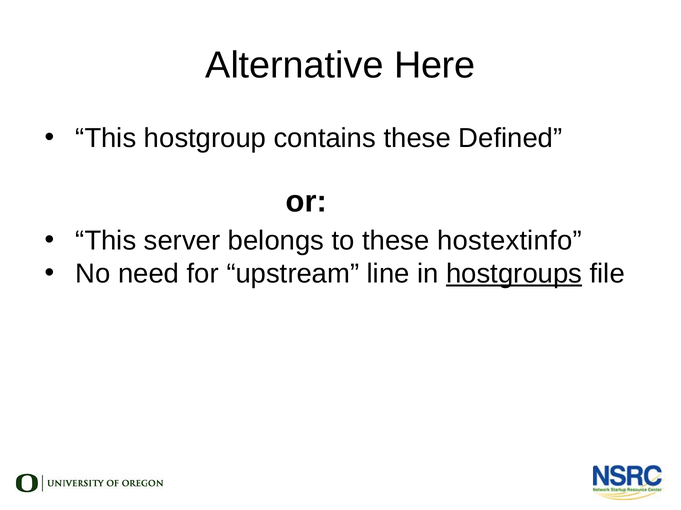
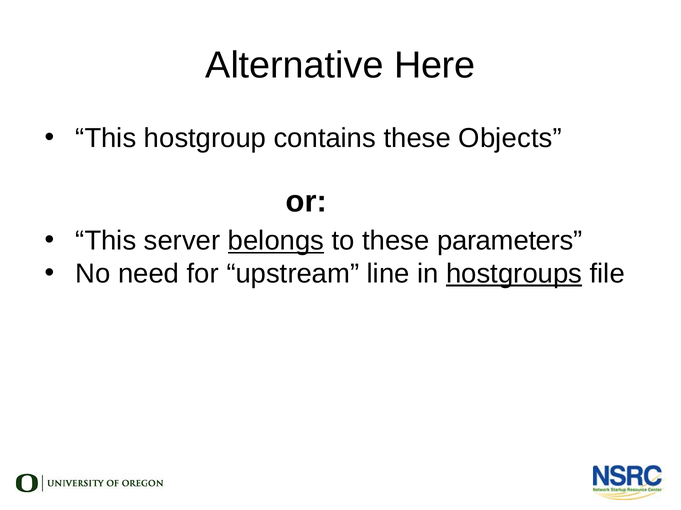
Defined: Defined -> Objects
belongs underline: none -> present
hostextinfo: hostextinfo -> parameters
